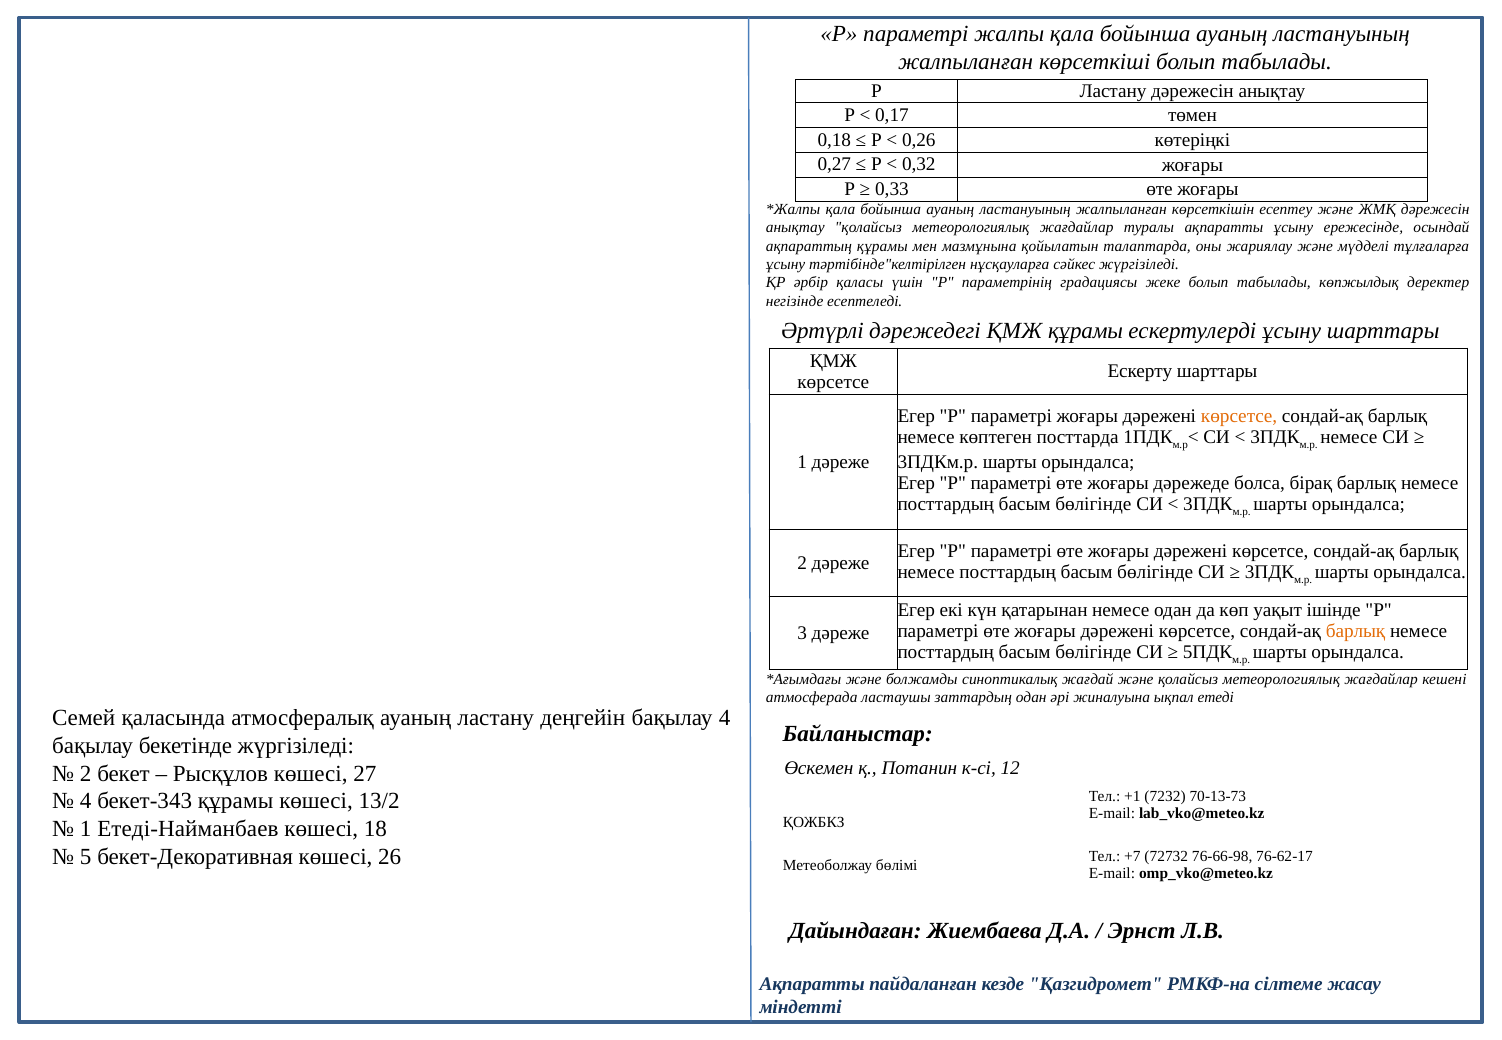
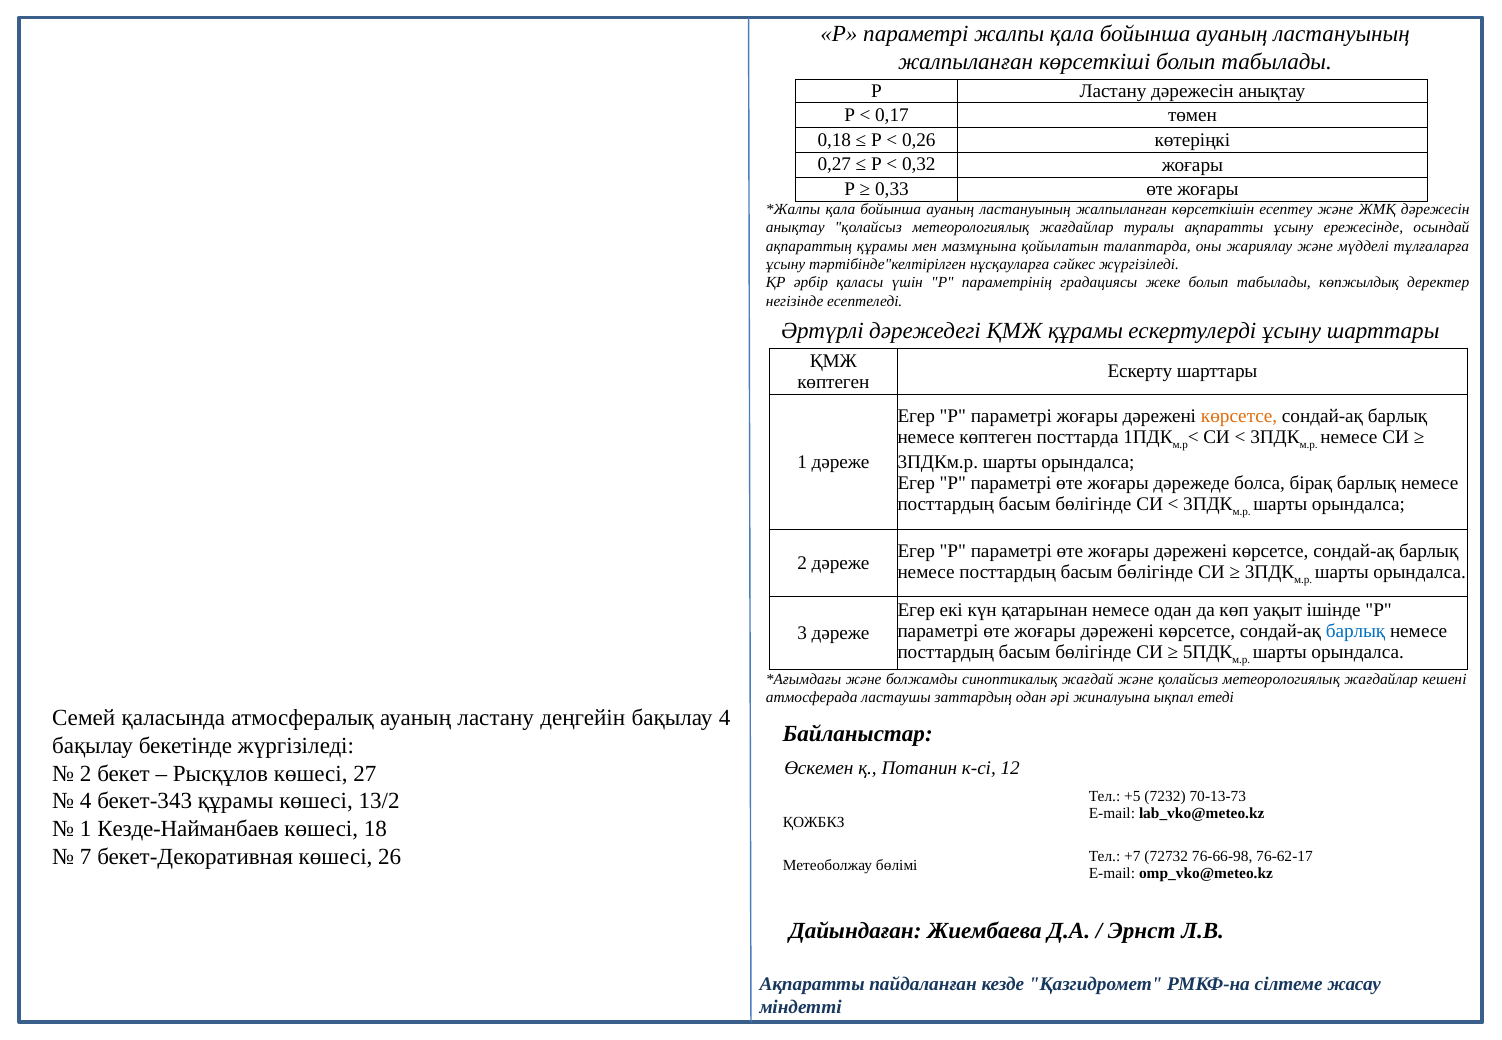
көрсетсе at (833, 382): көрсетсе -> көптеген
барлық at (1356, 631) colour: orange -> blue
+1: +1 -> +5
Етеді-Найманбаев: Етеді-Найманбаев -> Кезде-Найманбаев
5: 5 -> 7
